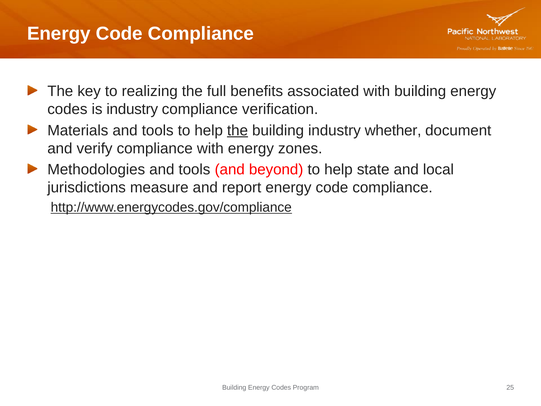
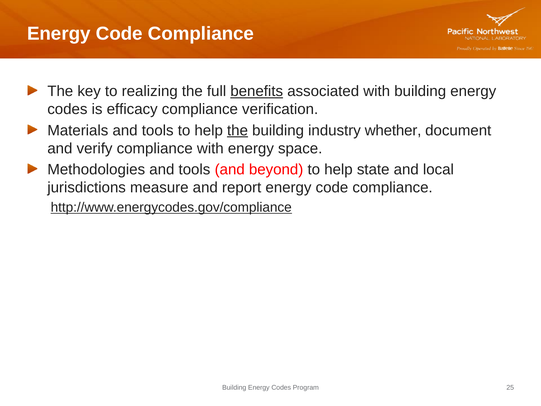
benefits underline: none -> present
is industry: industry -> efficacy
zones: zones -> space
